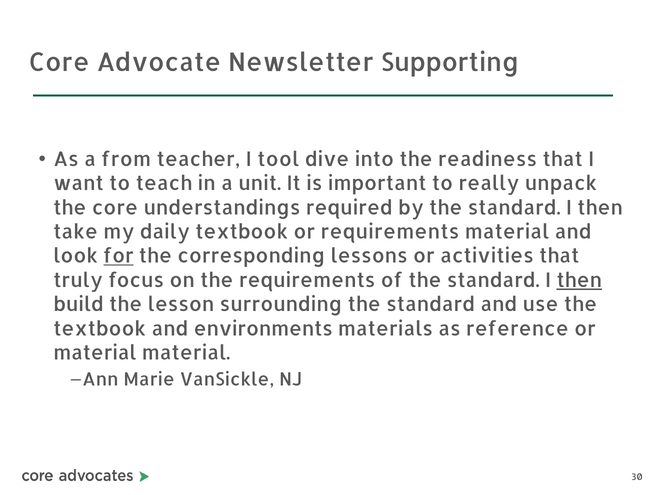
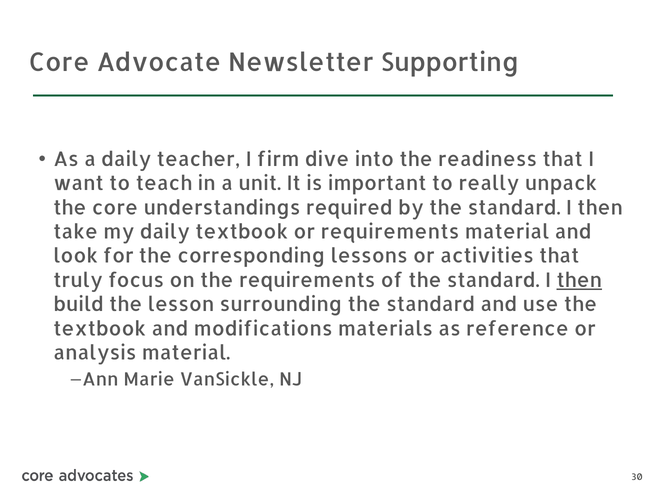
a from: from -> daily
tool: tool -> firm
for underline: present -> none
environments: environments -> modifications
material at (95, 353): material -> analysis
